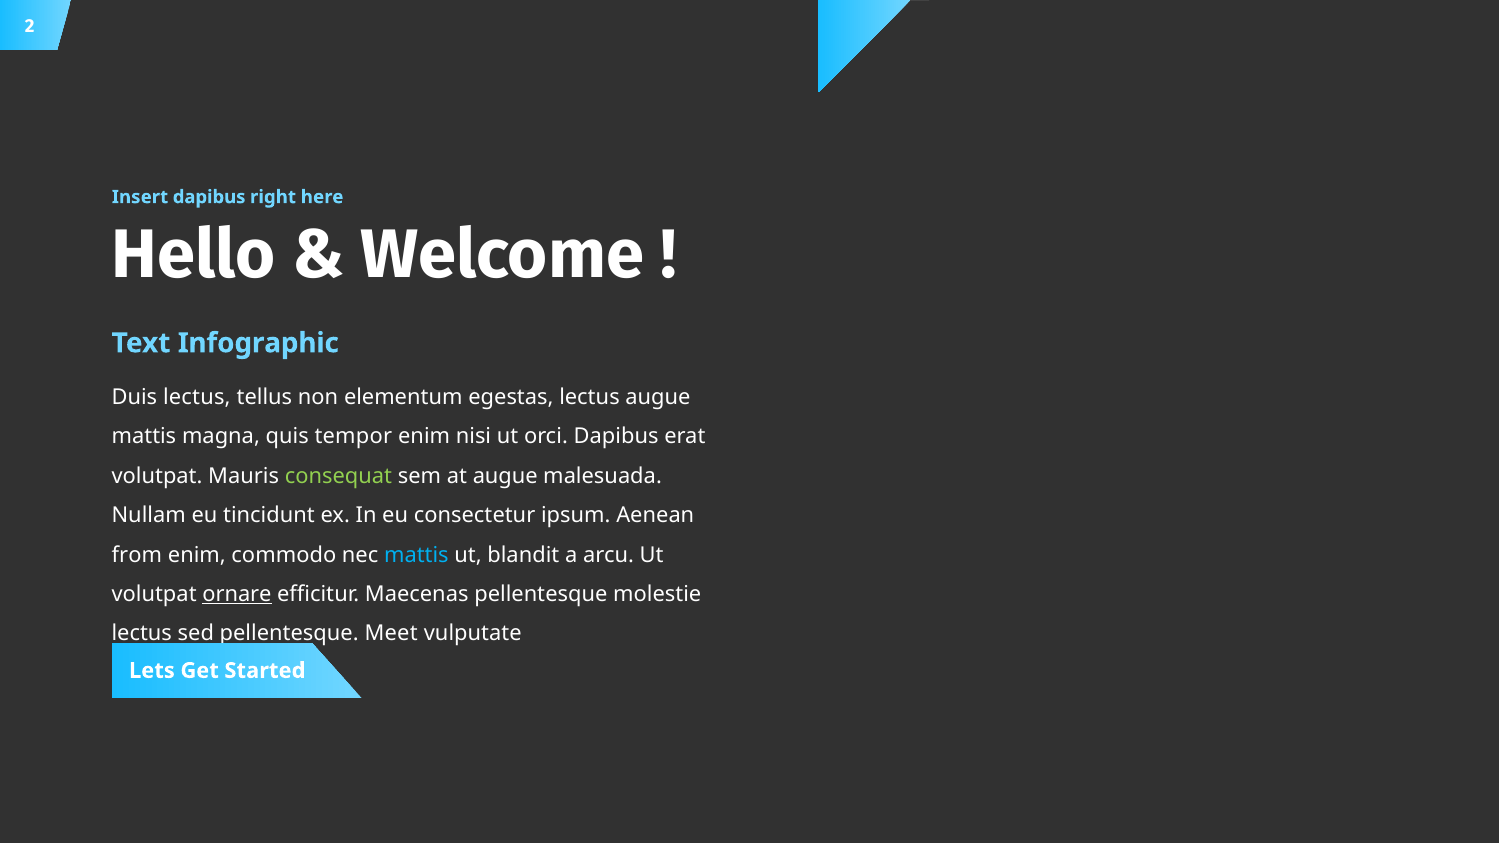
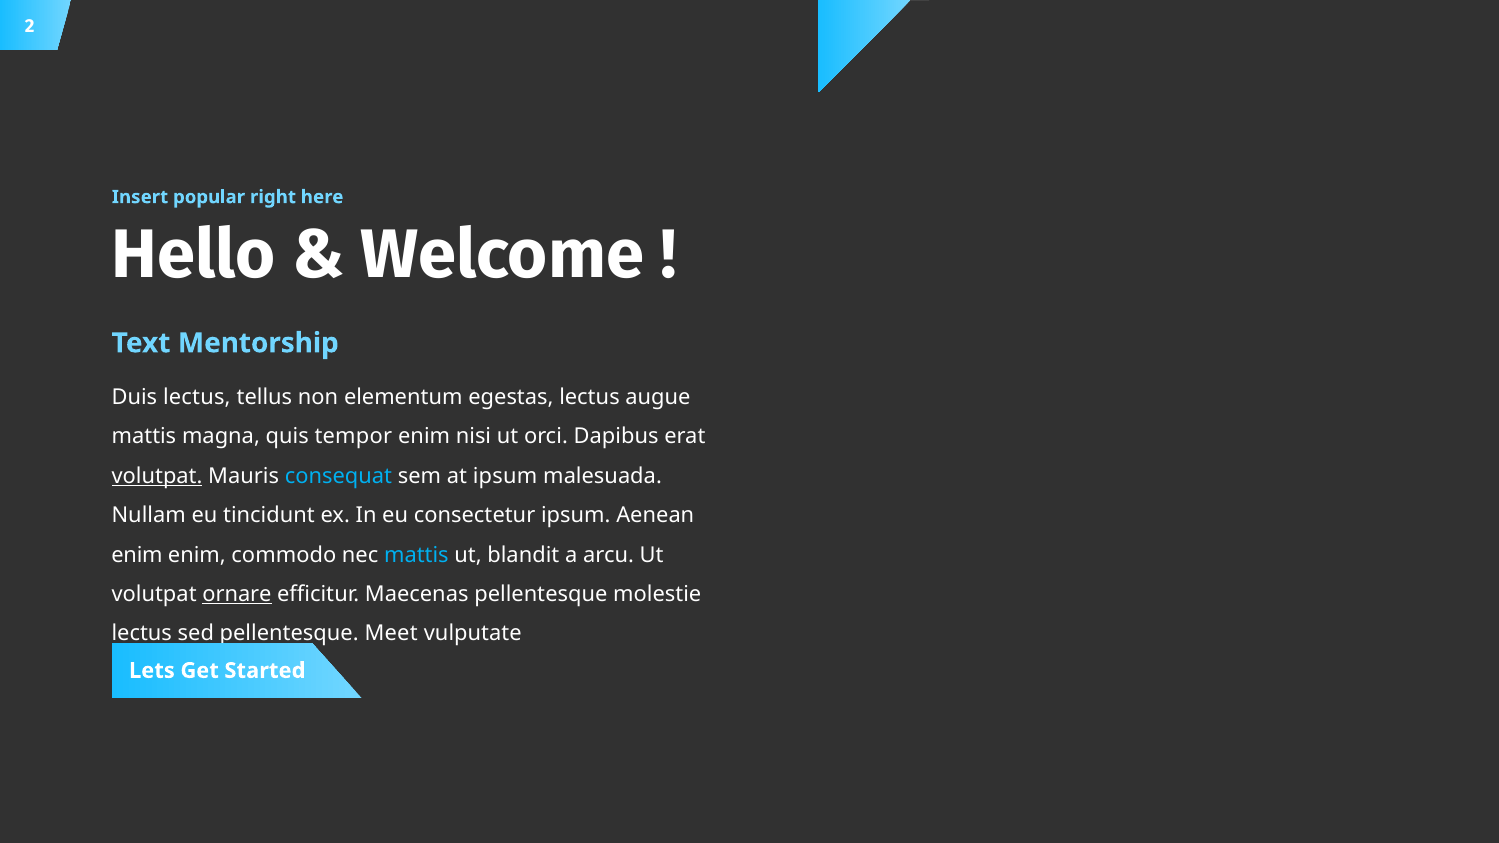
Insert dapibus: dapibus -> popular
Infographic: Infographic -> Mentorship
volutpat at (157, 476) underline: none -> present
consequat colour: light green -> light blue
at augue: augue -> ipsum
from at (137, 555): from -> enim
